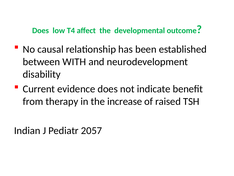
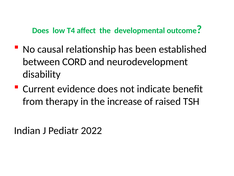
WITH: WITH -> CORD
2057: 2057 -> 2022
